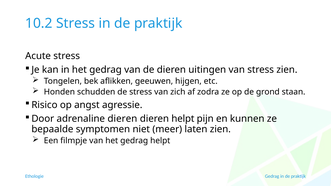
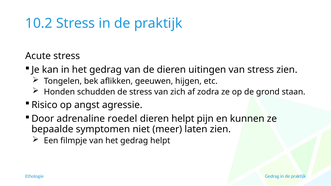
adrenaline dieren: dieren -> roedel
